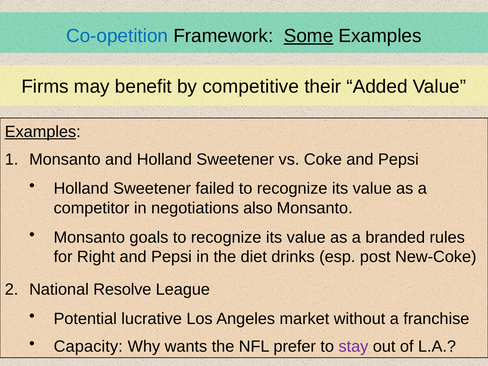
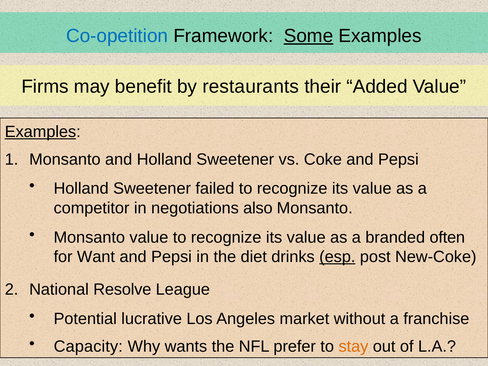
competitive: competitive -> restaurants
Monsanto goals: goals -> value
rules: rules -> often
Right: Right -> Want
esp underline: none -> present
stay colour: purple -> orange
